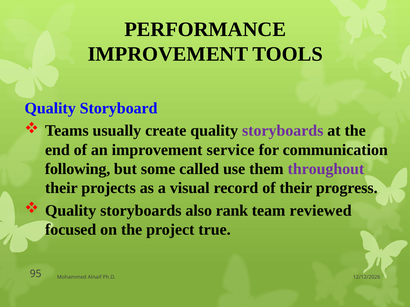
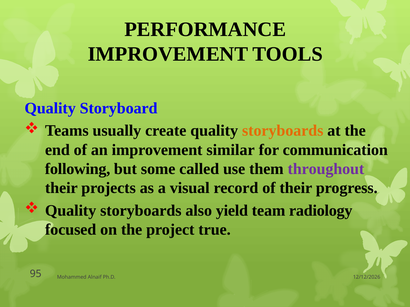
storyboards at (283, 131) colour: purple -> orange
service: service -> similar
rank: rank -> yield
reviewed: reviewed -> radiology
